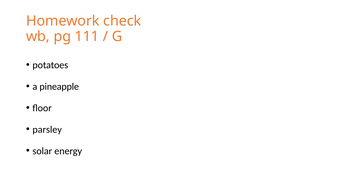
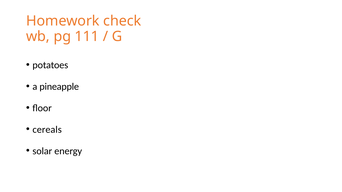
parsley: parsley -> cereals
